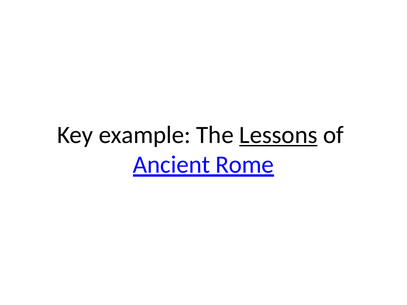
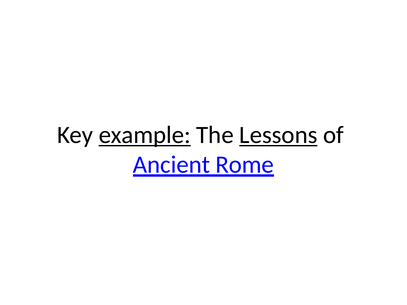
example underline: none -> present
